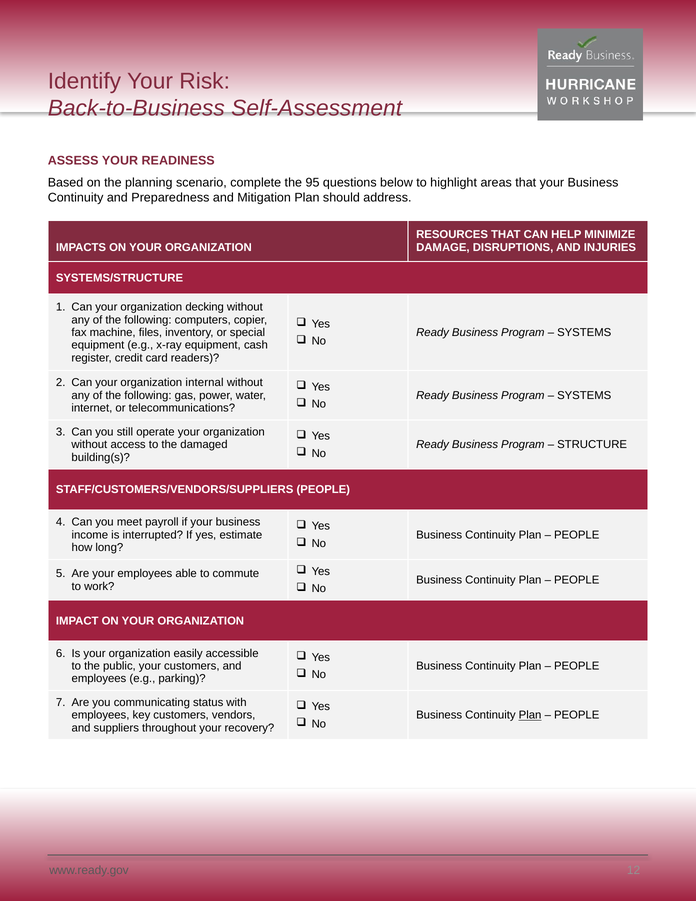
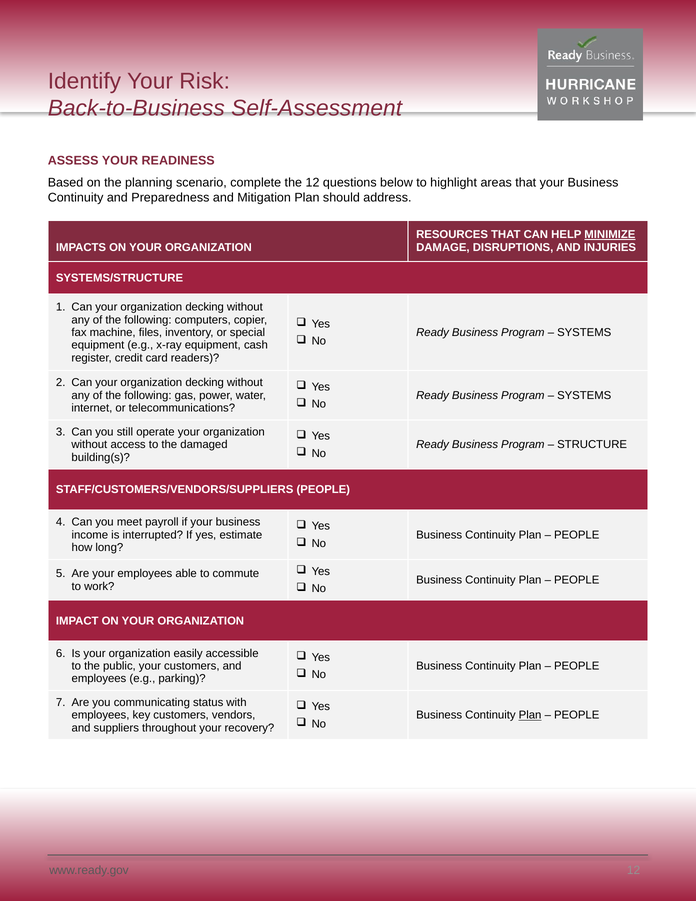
the 95: 95 -> 12
MINIMIZE underline: none -> present
internal at (205, 383): internal -> decking
